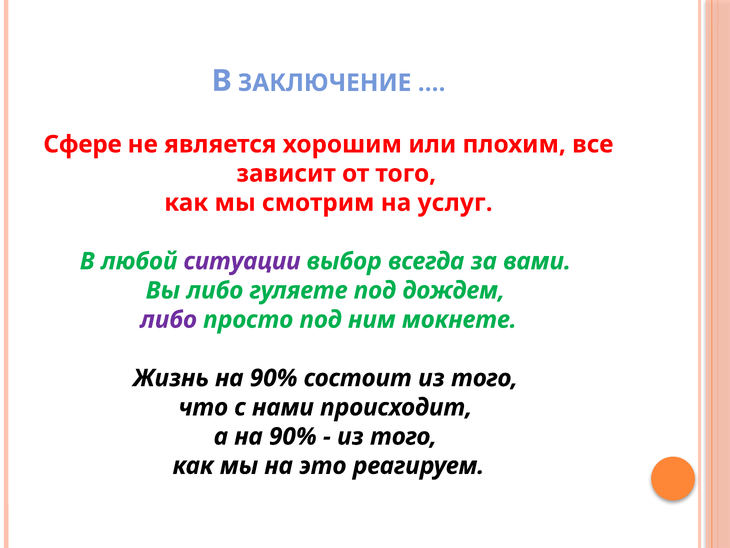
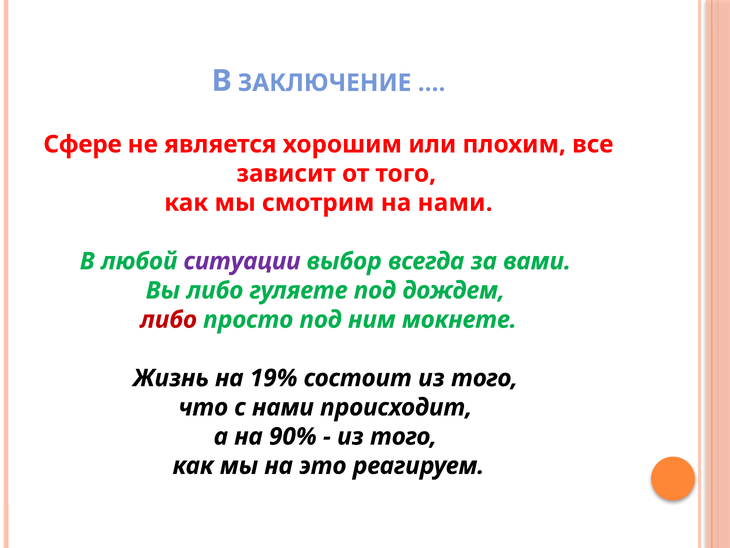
на услуг: услуг -> нами
либо at (168, 319) colour: purple -> red
Жизнь на 90%: 90% -> 19%
